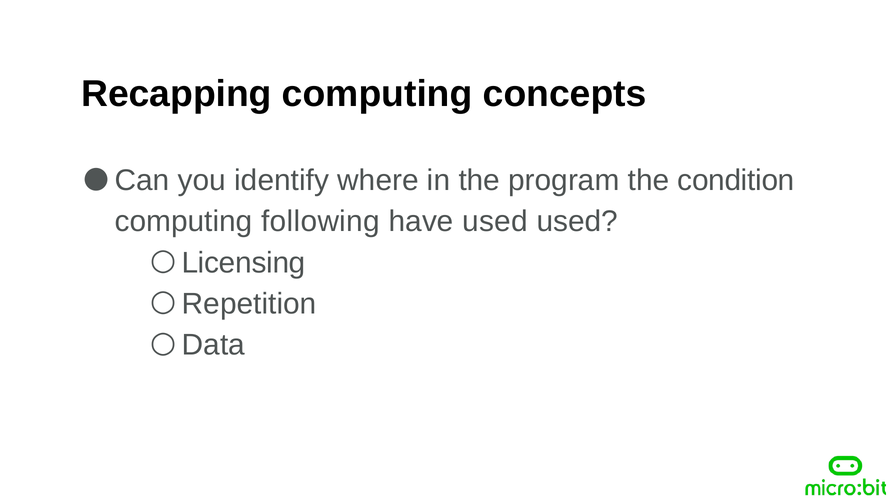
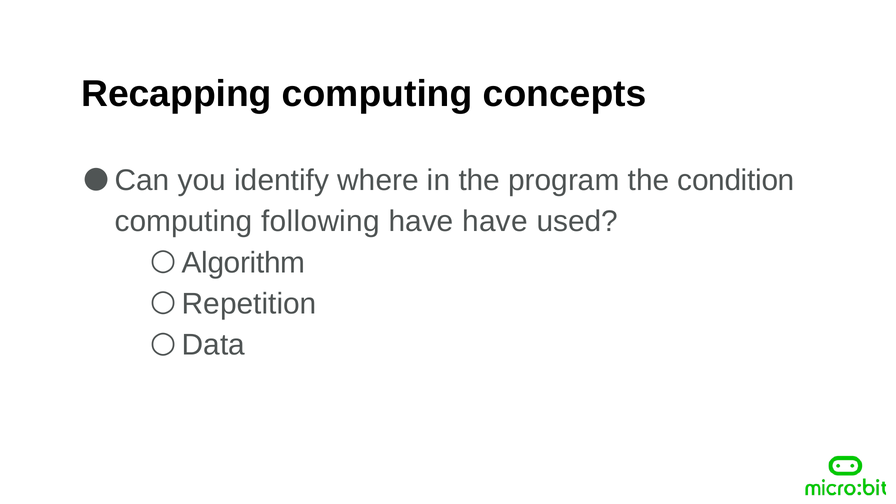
have used: used -> have
Licensing: Licensing -> Algorithm
